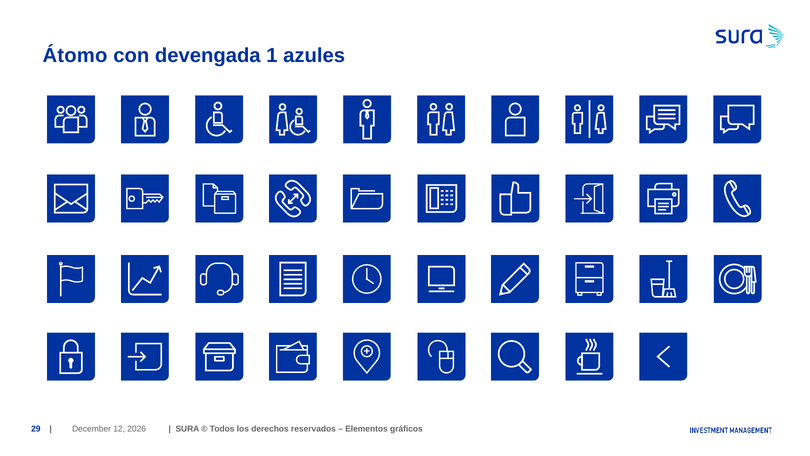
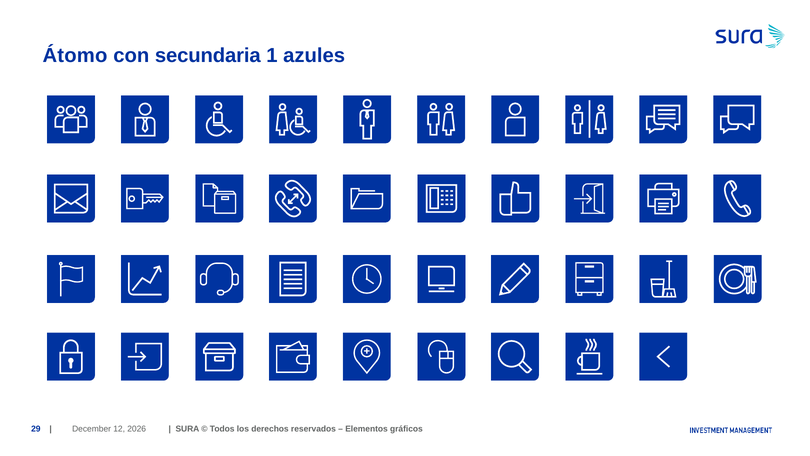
devengada: devengada -> secundaria
